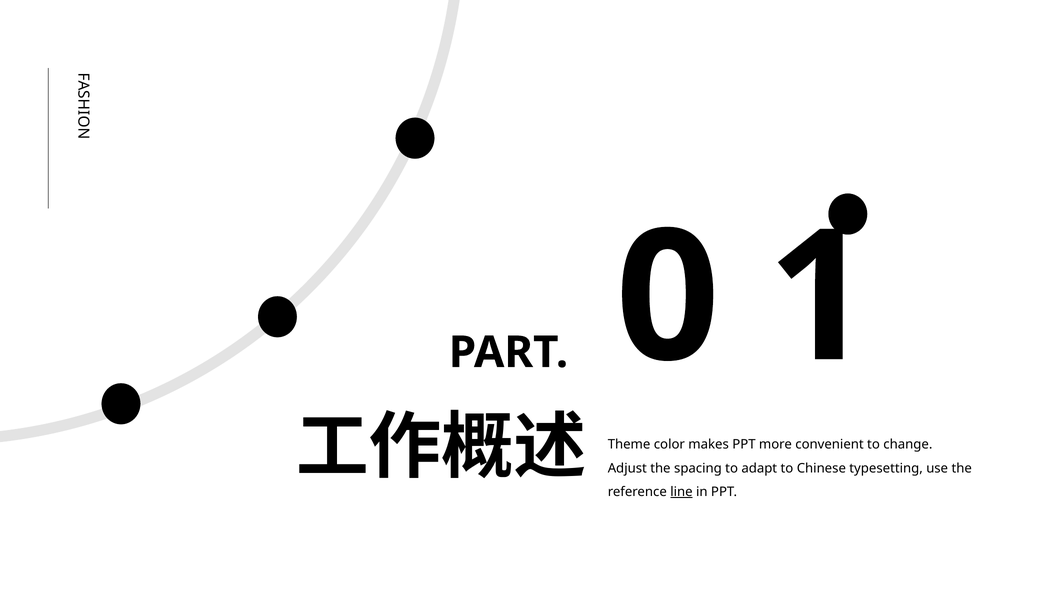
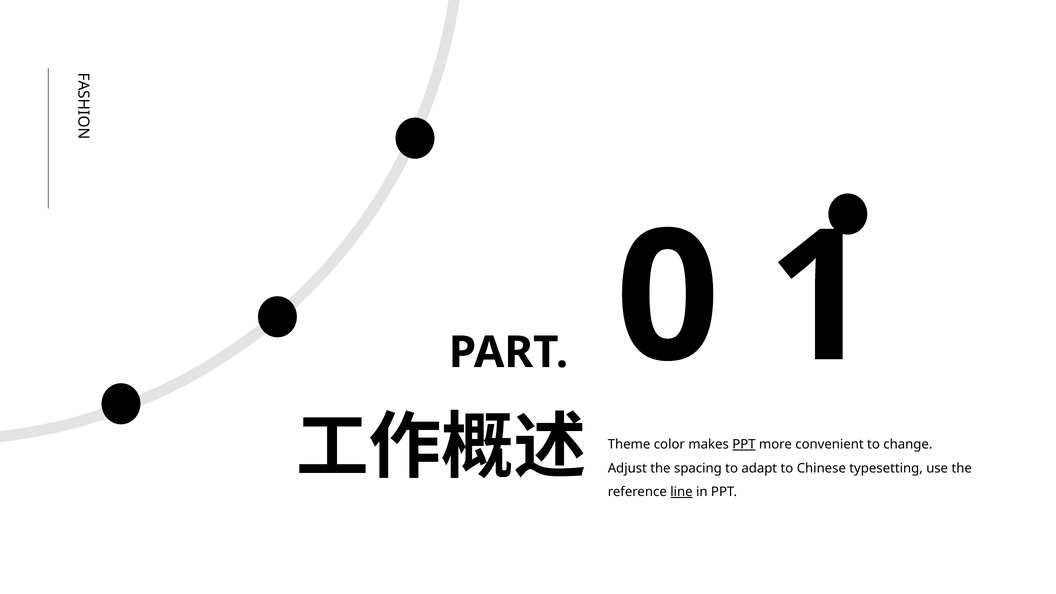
PPT at (744, 444) underline: none -> present
